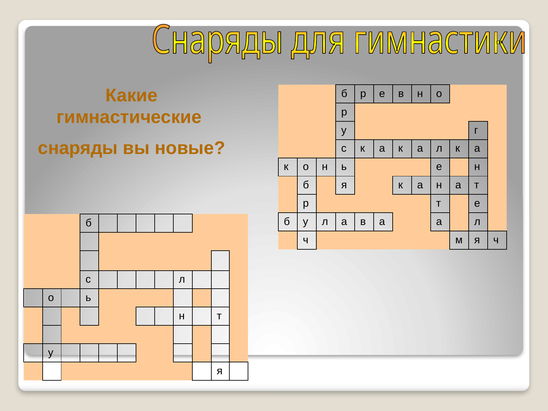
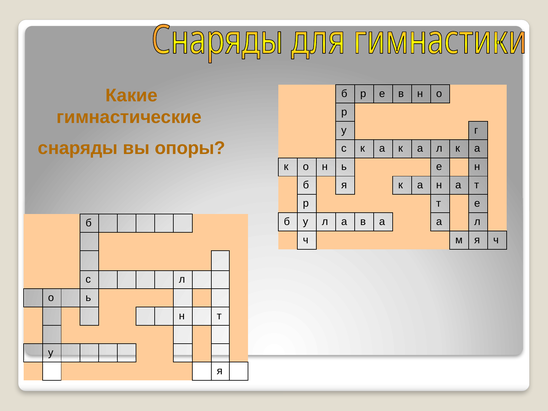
новые: новые -> опоры
